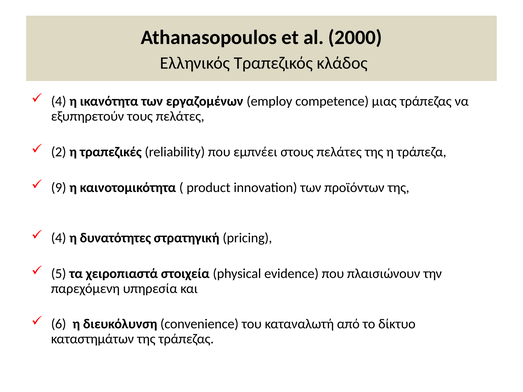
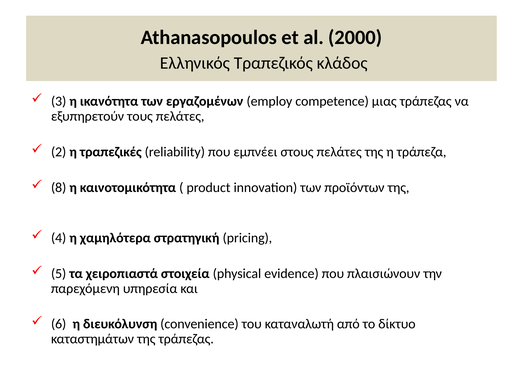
4 at (59, 102): 4 -> 3
9: 9 -> 8
δυνατότητες: δυνατότητες -> χαμηλότερα
